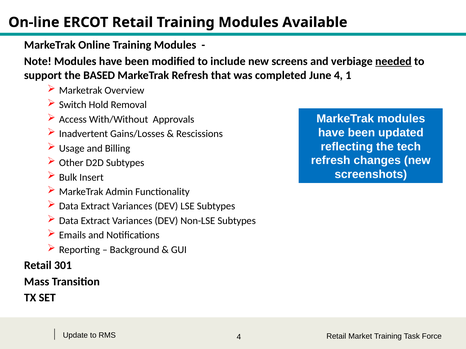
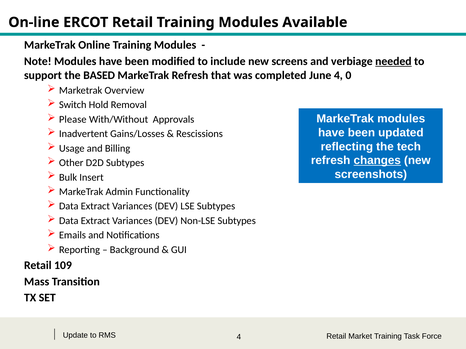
1: 1 -> 0
Access: Access -> Please
changes underline: none -> present
301: 301 -> 109
